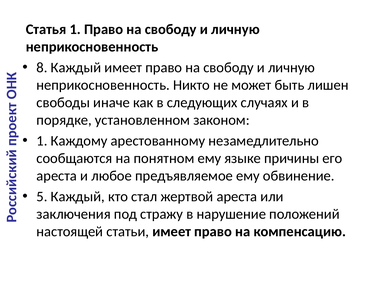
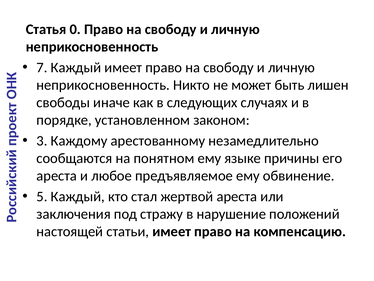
Статья 1: 1 -> 0
8: 8 -> 7
1 at (42, 141): 1 -> 3
